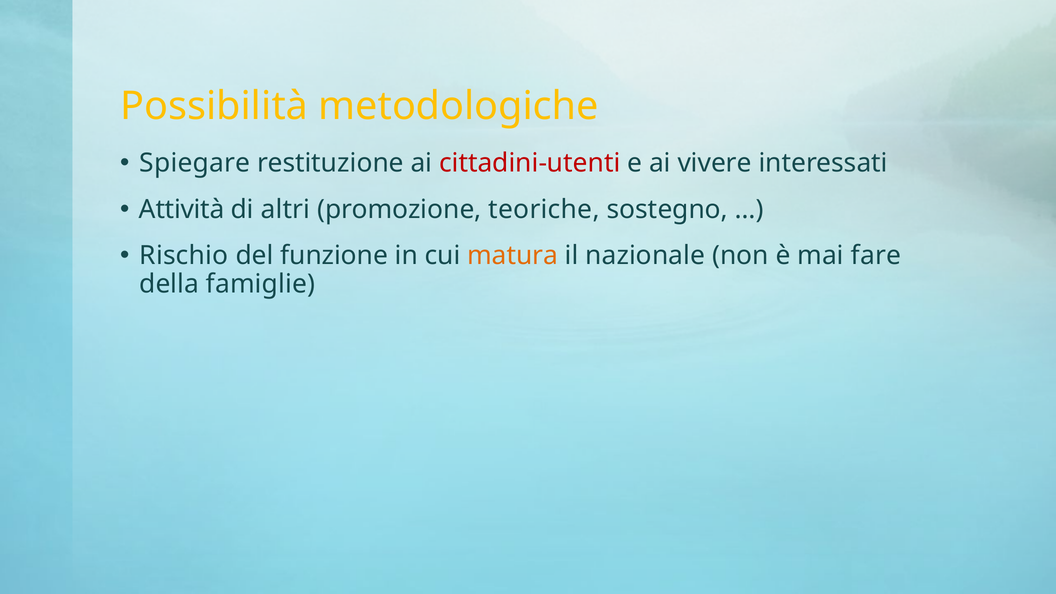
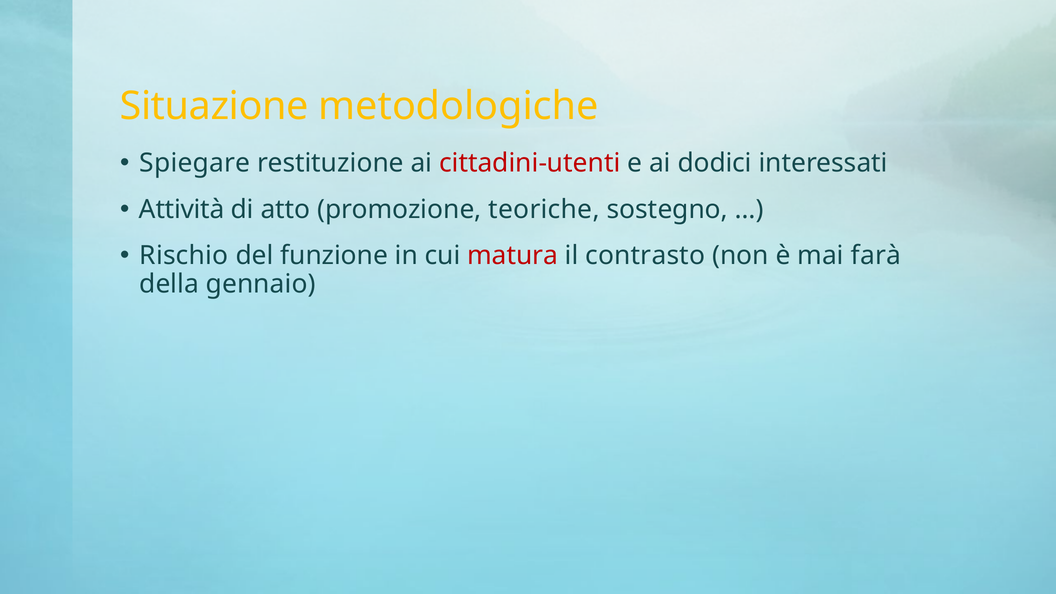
Possibilità: Possibilità -> Situazione
vivere: vivere -> dodici
altri: altri -> atto
matura colour: orange -> red
nazionale: nazionale -> contrasto
fare: fare -> farà
famiglie: famiglie -> gennaio
